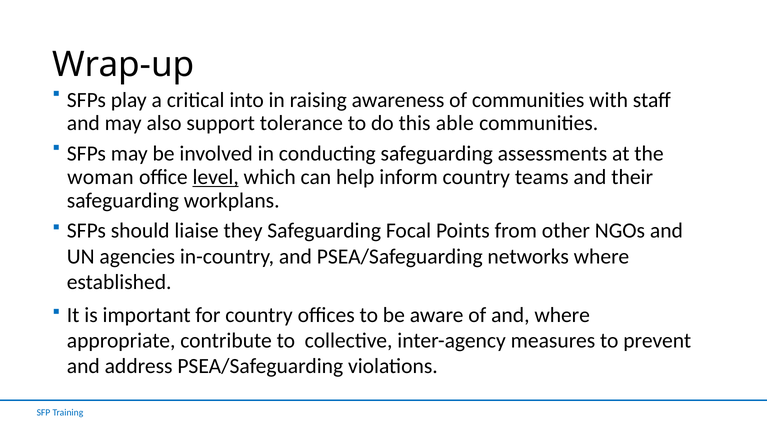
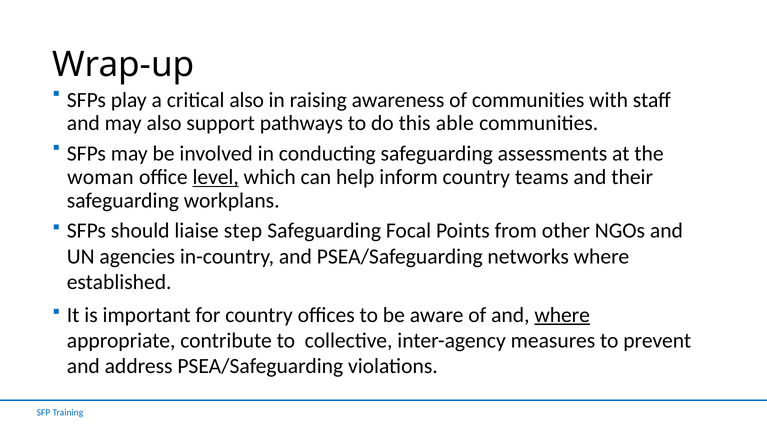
critical into: into -> also
tolerance: tolerance -> pathways
they: they -> step
where at (562, 315) underline: none -> present
